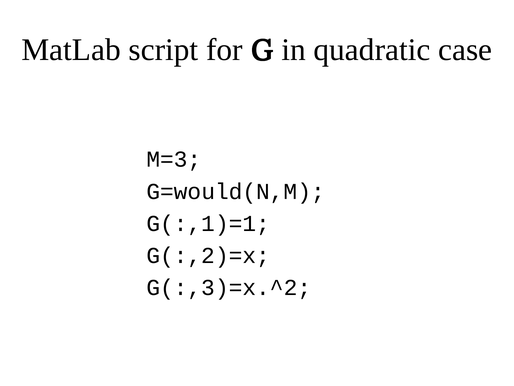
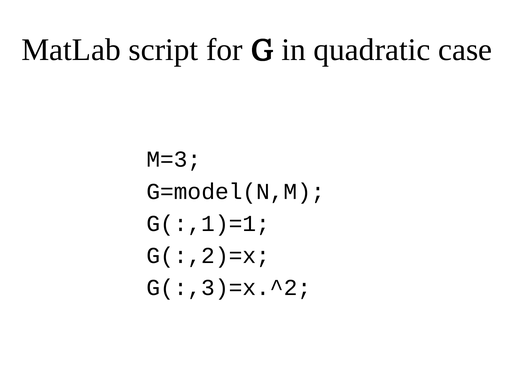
G=would(N,M: G=would(N,M -> G=model(N,M
